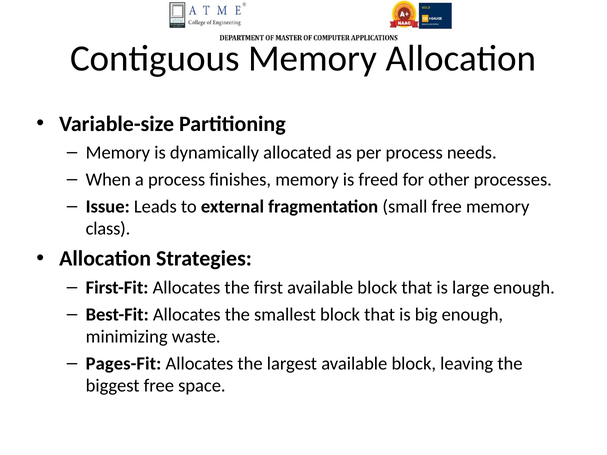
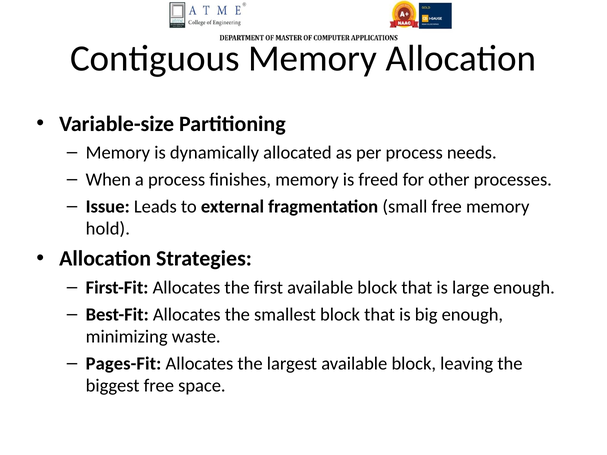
class: class -> hold
